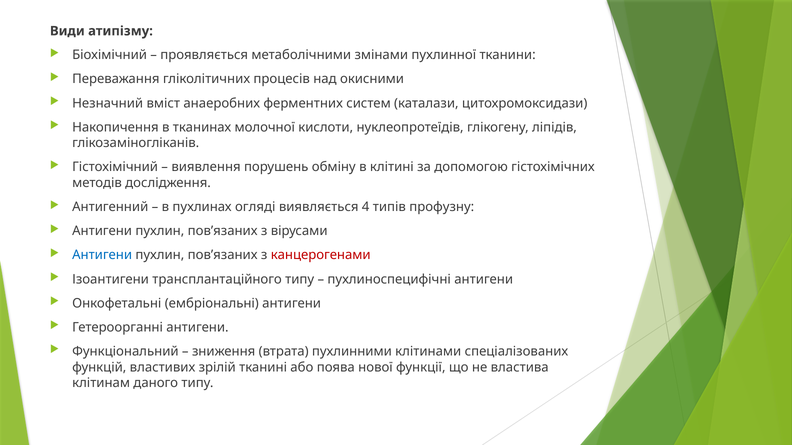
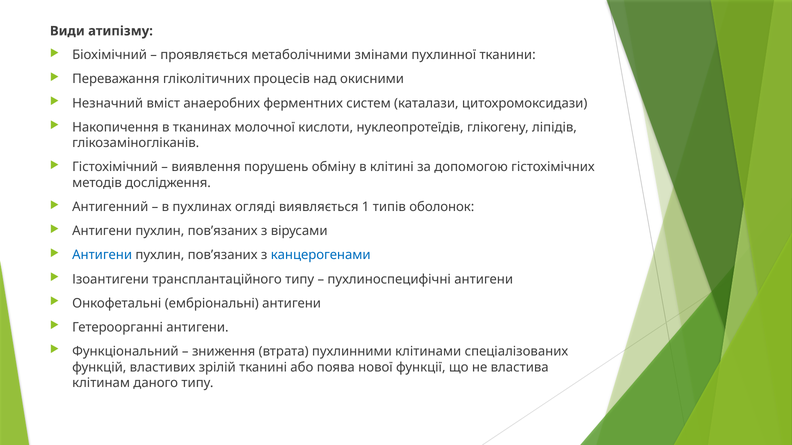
4: 4 -> 1
профузну: профузну -> оболонок
канцерогенами colour: red -> blue
